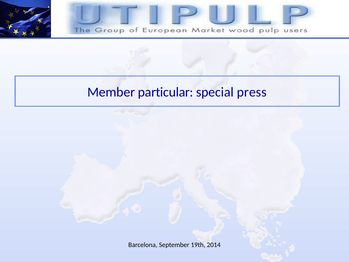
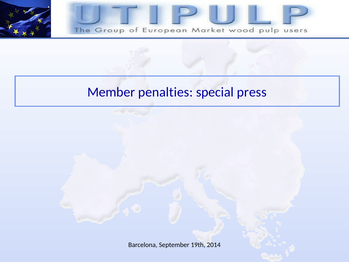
particular: particular -> penalties
